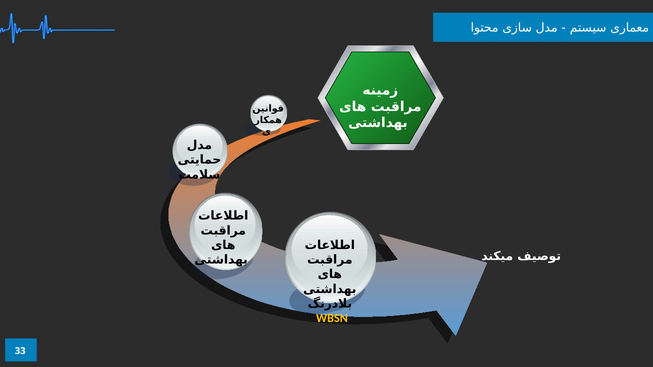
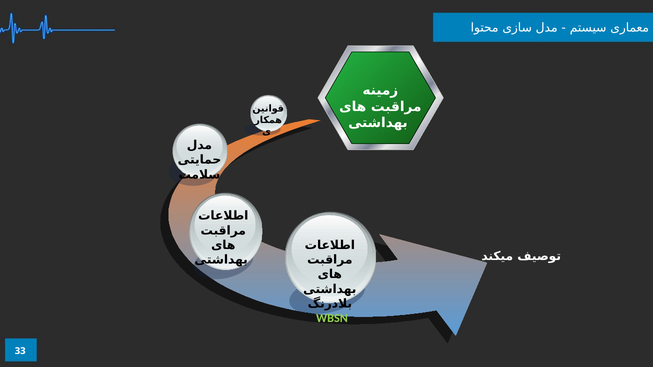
WBSN colour: yellow -> light green
